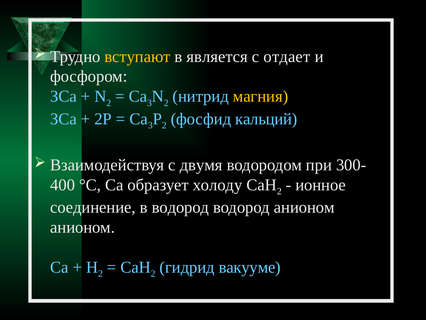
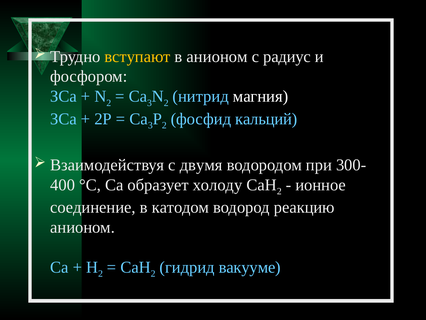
в является: является -> анионом
отдает: отдает -> радиус
магния colour: yellow -> white
в водород: водород -> катодом
водород анионом: анионом -> реакцию
